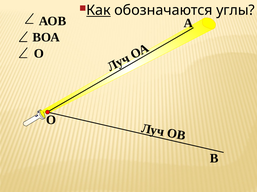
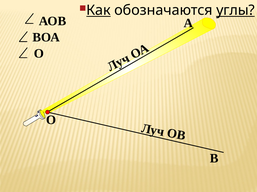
углы underline: none -> present
